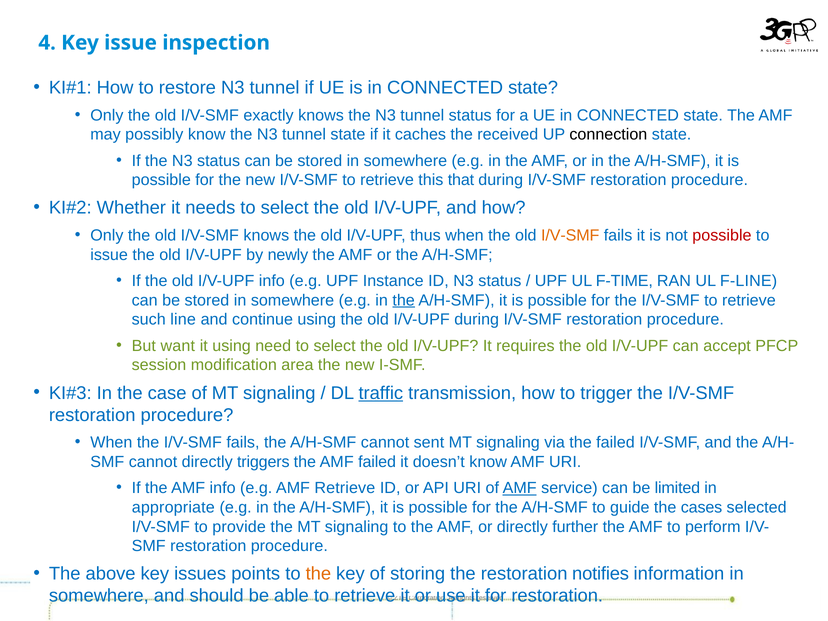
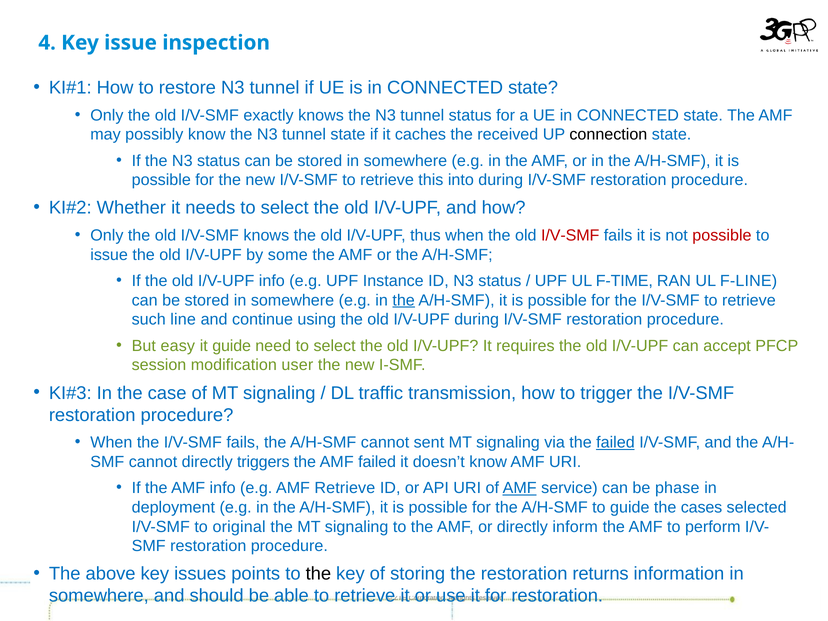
that: that -> into
I/V-SMF at (570, 235) colour: orange -> red
newly: newly -> some
want: want -> easy
it using: using -> guide
area: area -> user
traffic underline: present -> none
failed at (615, 442) underline: none -> present
limited: limited -> phase
appropriate: appropriate -> deployment
provide: provide -> original
further: further -> inform
the at (318, 574) colour: orange -> black
notifies: notifies -> returns
